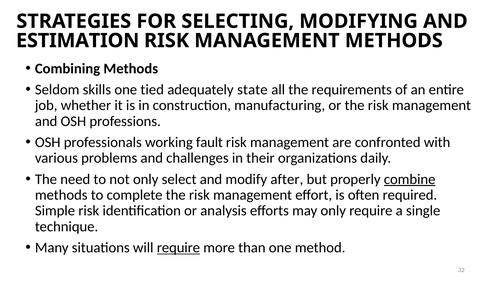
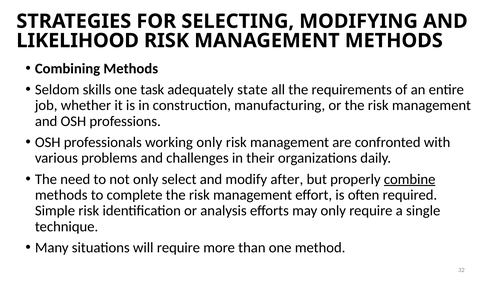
ESTIMATION: ESTIMATION -> LIKELIHOOD
tied: tied -> task
working fault: fault -> only
require at (178, 248) underline: present -> none
